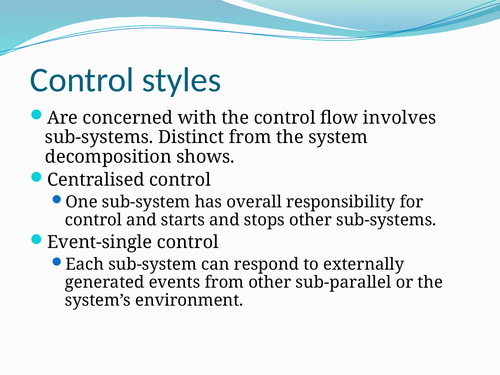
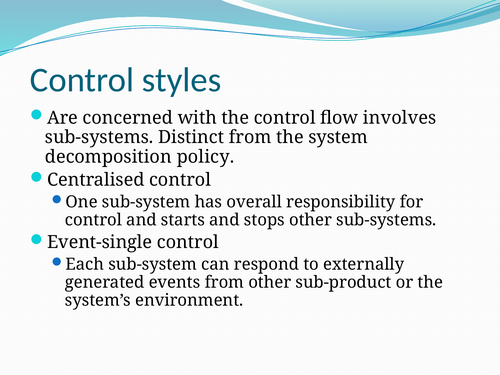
shows: shows -> policy
sub-parallel: sub-parallel -> sub-product
